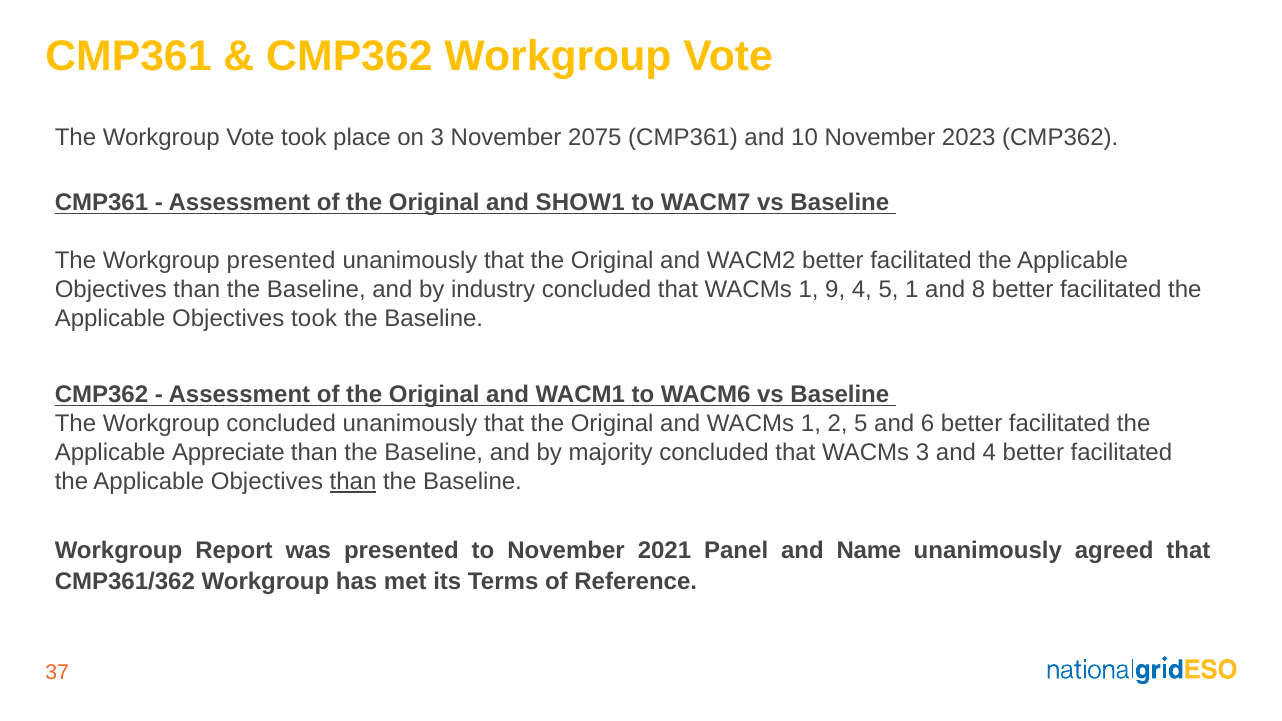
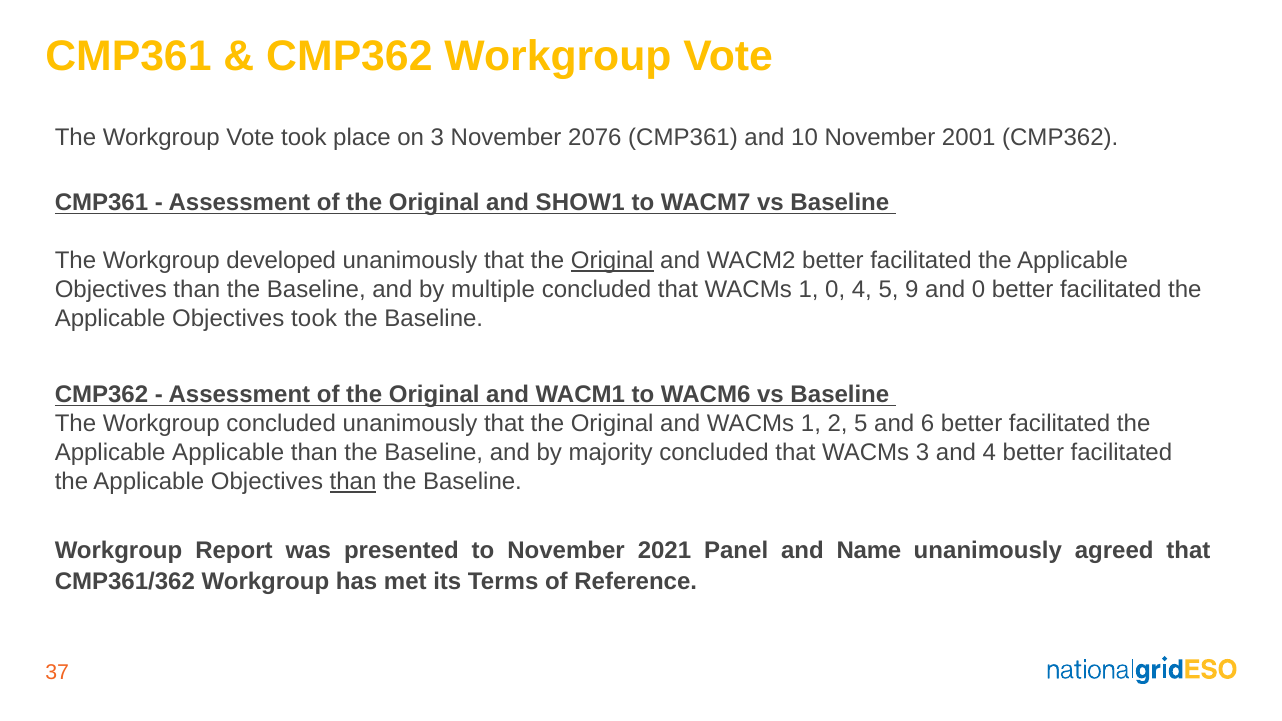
2075: 2075 -> 2076
2023: 2023 -> 2001
Workgroup presented: presented -> developed
Original at (612, 261) underline: none -> present
industry: industry -> multiple
1 9: 9 -> 0
5 1: 1 -> 9
and 8: 8 -> 0
Applicable Appreciate: Appreciate -> Applicable
